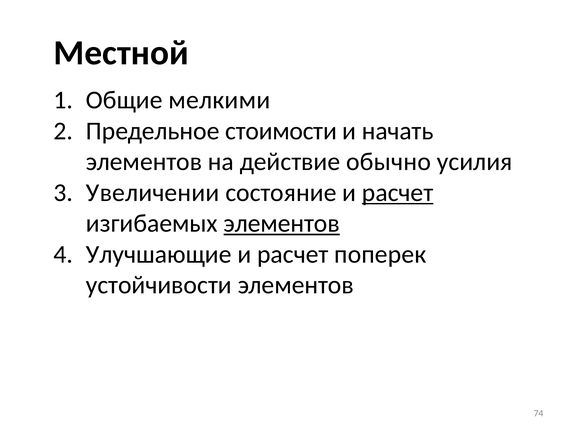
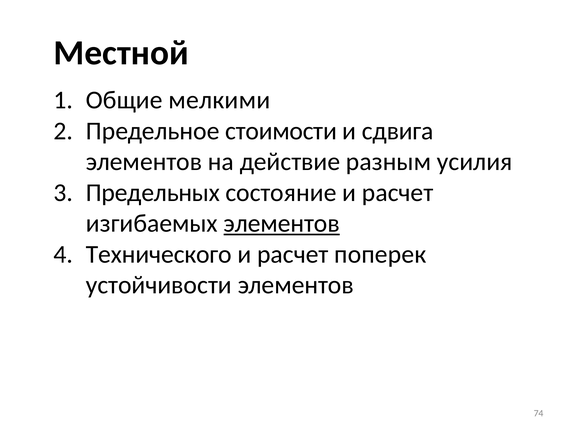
начать: начать -> сдвига
обычно: обычно -> разным
Увеличении: Увеличении -> Предельных
расчет at (398, 193) underline: present -> none
Улучшающие: Улучшающие -> Технического
